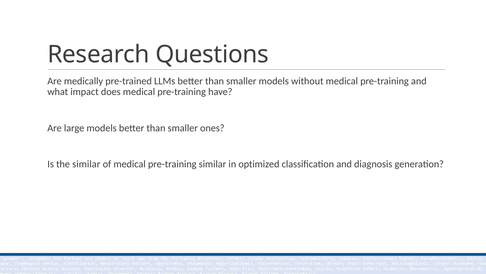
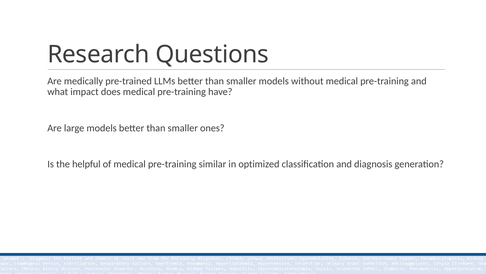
the similar: similar -> helpful
